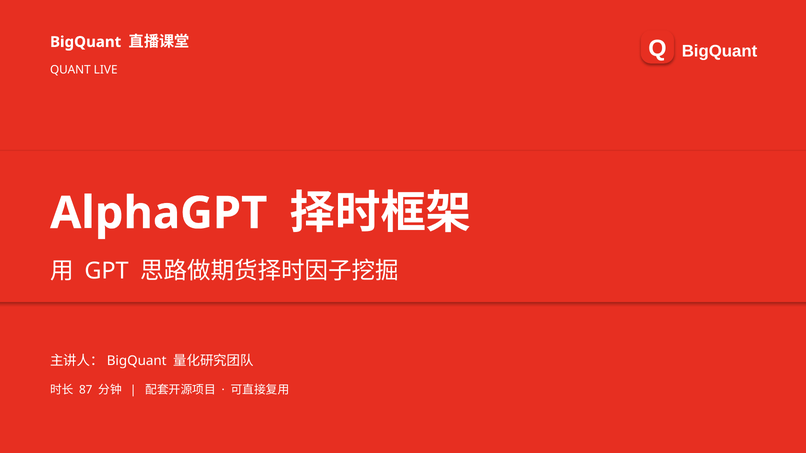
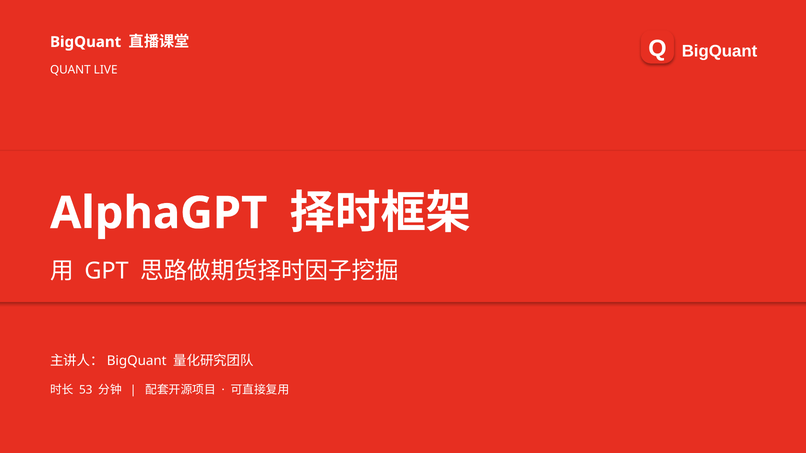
87: 87 -> 53
